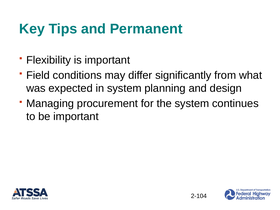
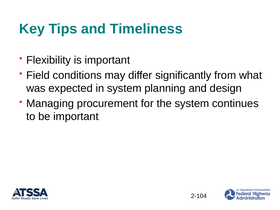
Permanent: Permanent -> Timeliness
